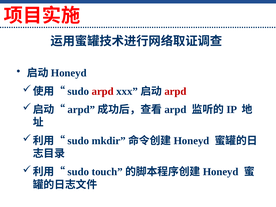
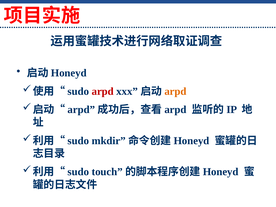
arpd at (175, 91) colour: red -> orange
